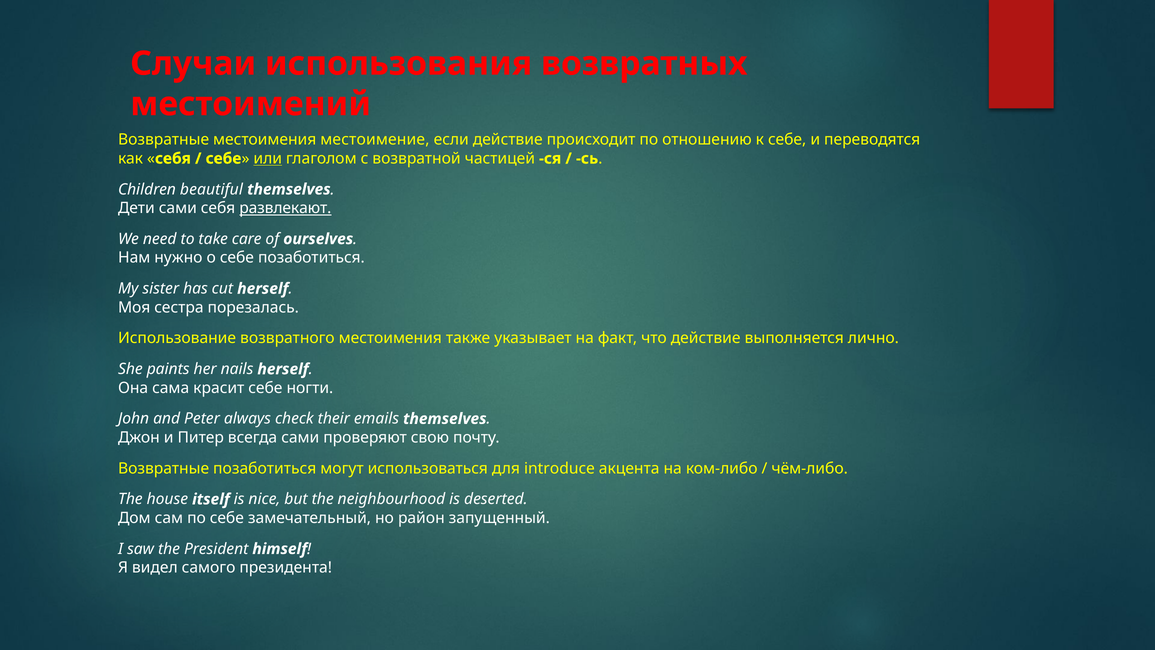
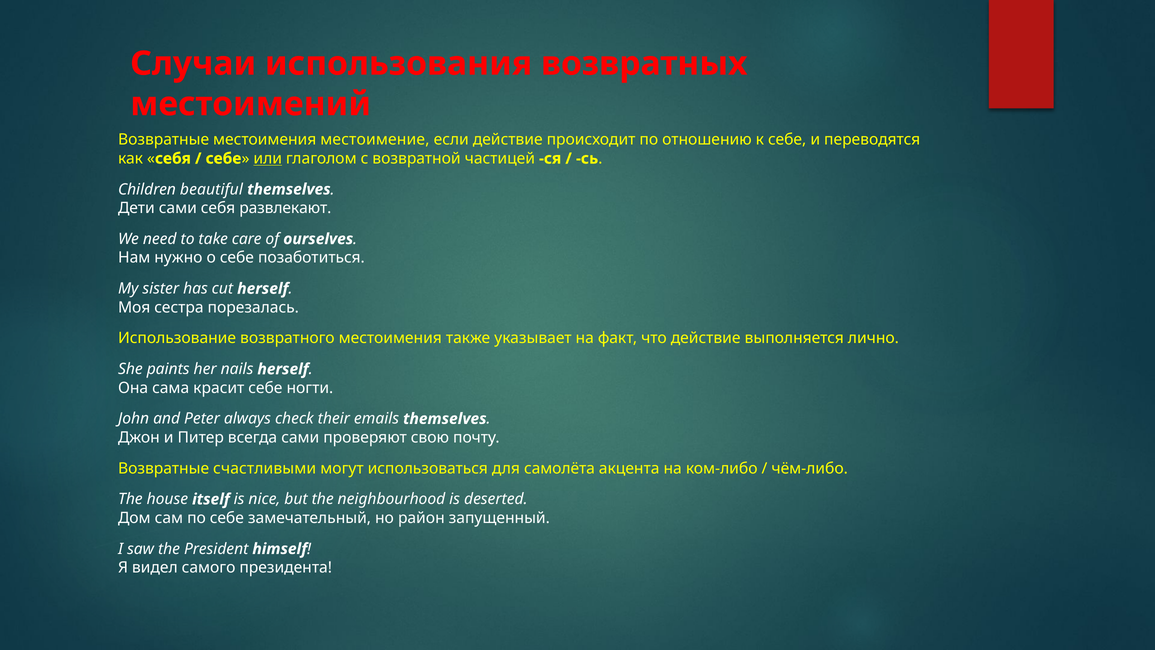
развлекают underline: present -> none
Возвратные позаботиться: позаботиться -> счастливыми
introduce: introduce -> самолёта
